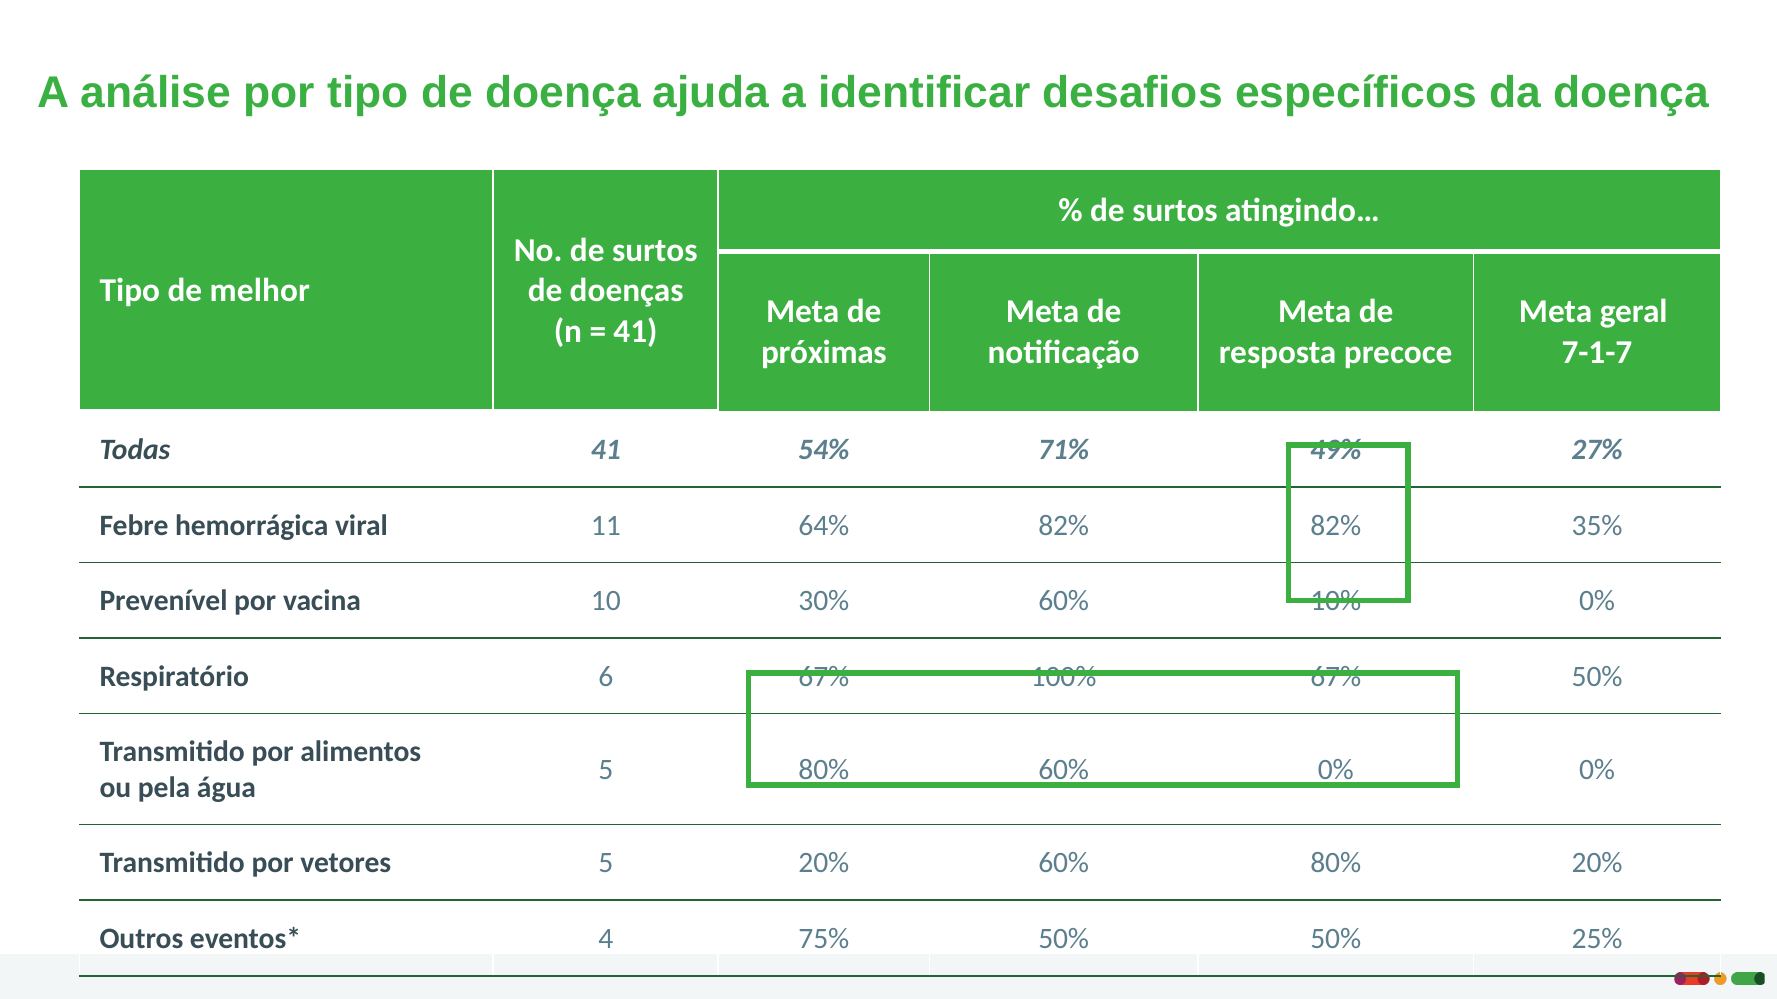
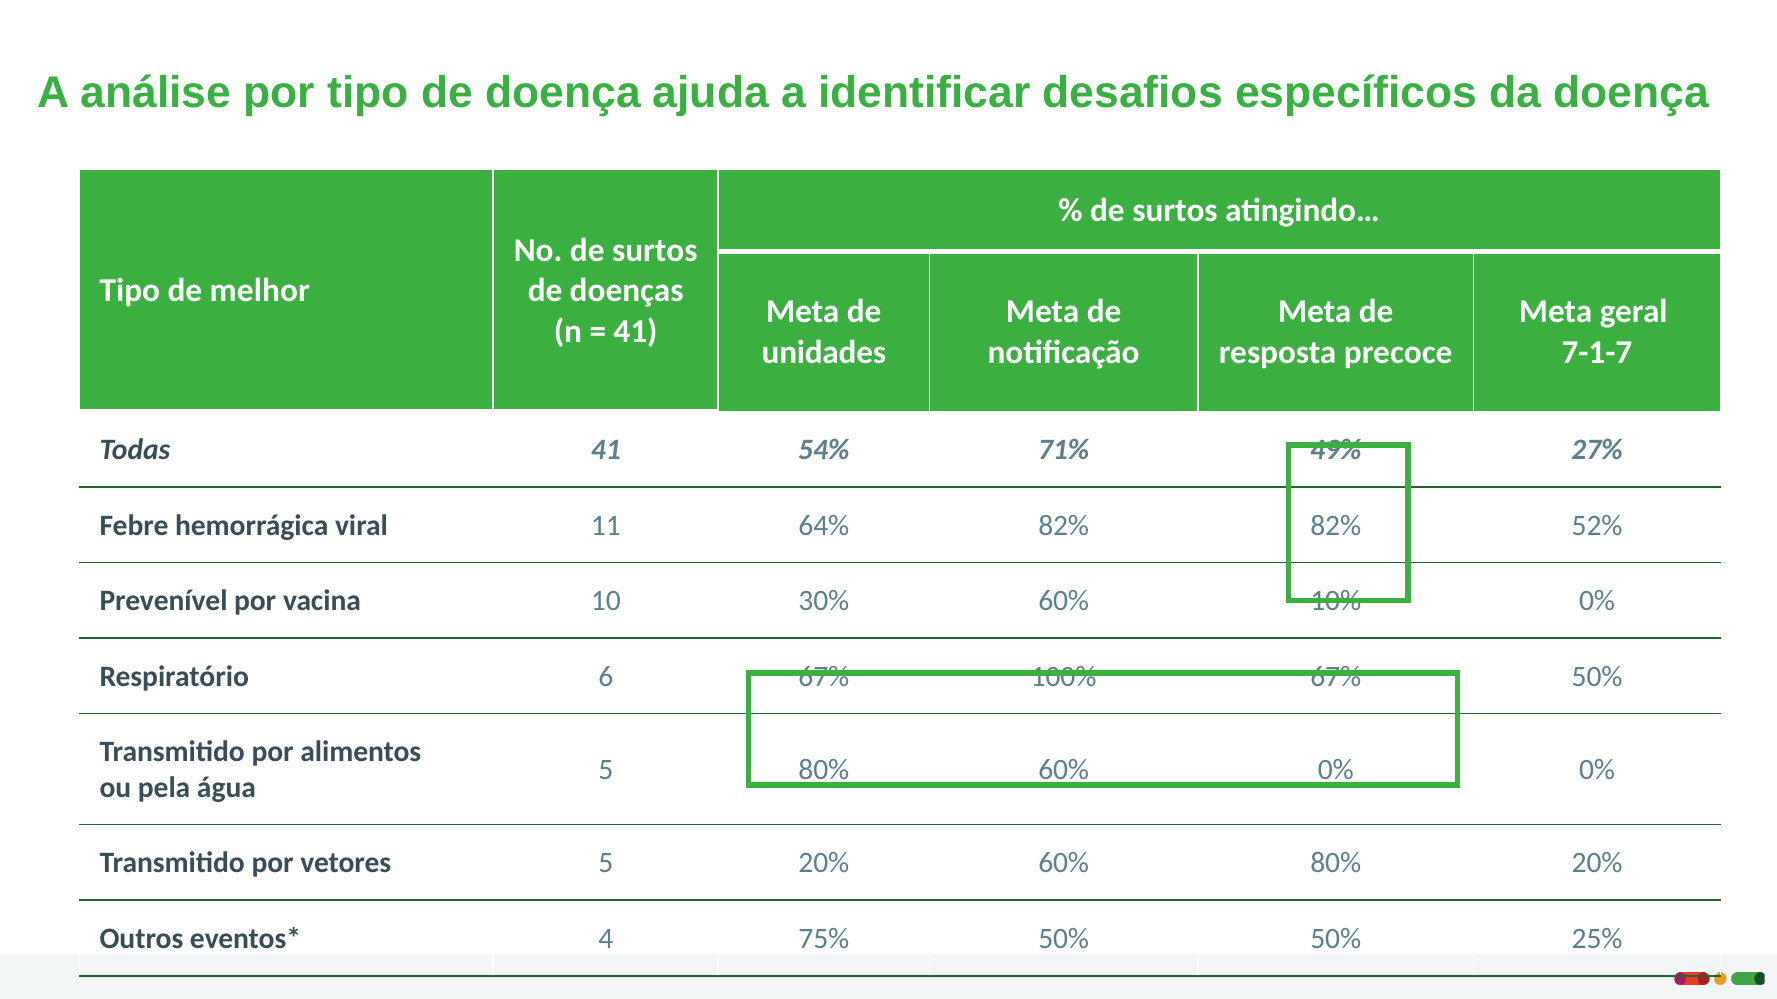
próximas: próximas -> unidades
35%: 35% -> 52%
